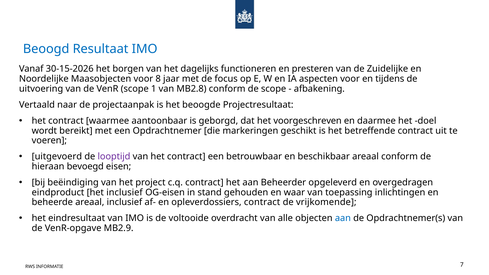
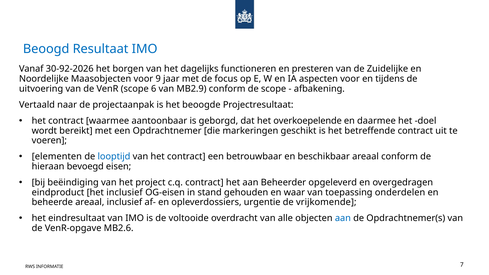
30-15-2026: 30-15-2026 -> 30-92-2026
8: 8 -> 9
1: 1 -> 6
MB2.8: MB2.8 -> MB2.9
voorgeschreven: voorgeschreven -> overkoepelende
uitgevoerd: uitgevoerd -> elementen
looptijd colour: purple -> blue
inlichtingen: inlichtingen -> onderdelen
opleverdossiers contract: contract -> urgentie
MB2.9: MB2.9 -> MB2.6
